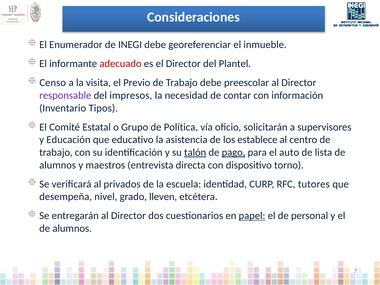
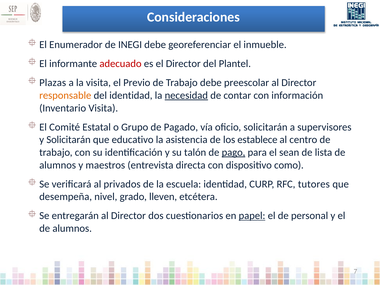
Censo: Censo -> Plazas
responsable colour: purple -> orange
del impresos: impresos -> identidad
necesidad underline: none -> present
Inventario Tipos: Tipos -> Visita
Política: Política -> Pagado
y Educación: Educación -> Solicitarán
talón underline: present -> none
auto: auto -> sean
torno: torno -> como
